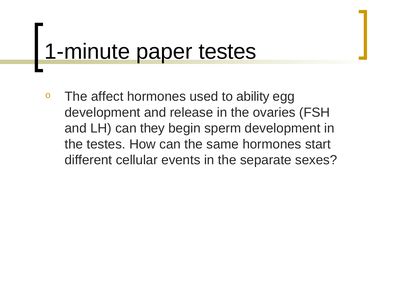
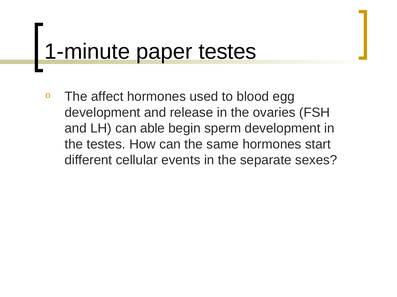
ability: ability -> blood
they: they -> able
